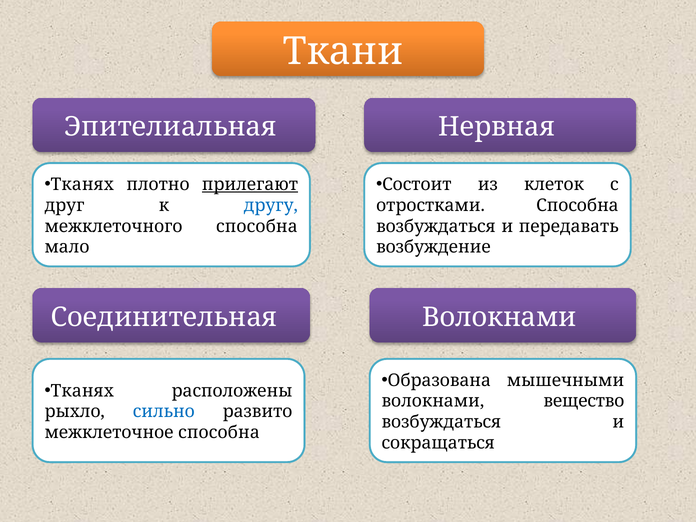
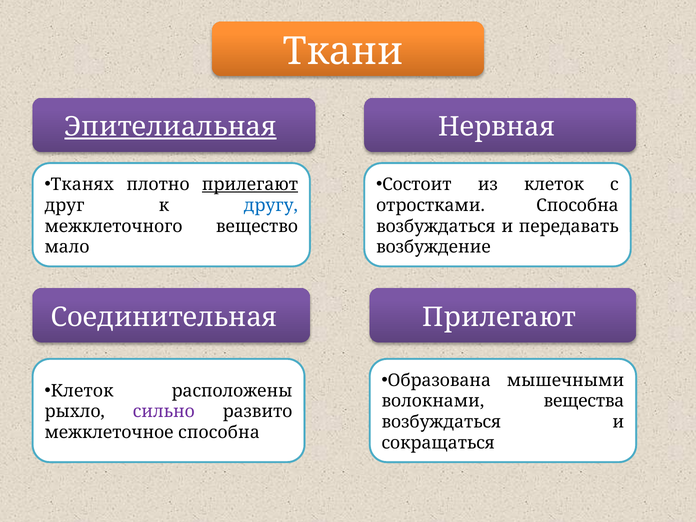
Эпителиальная underline: none -> present
межклеточного способна: способна -> вещество
Соединительная Волокнами: Волокнами -> Прилегают
Тканях at (82, 391): Тканях -> Клеток
вещество: вещество -> вещества
сильно colour: blue -> purple
